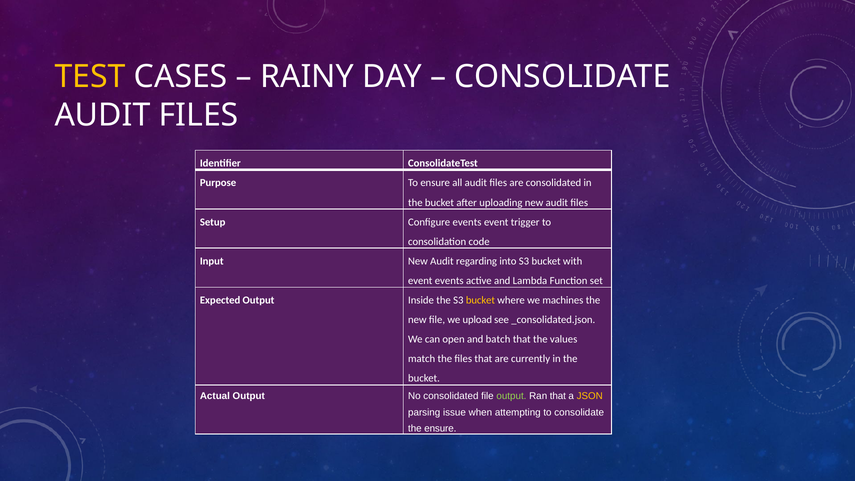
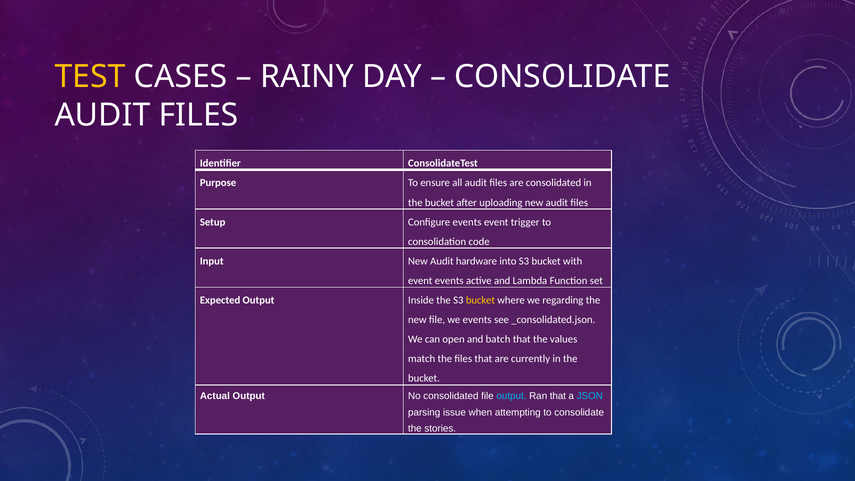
regarding: regarding -> hardware
machines: machines -> regarding
we upload: upload -> events
output at (511, 396) colour: light green -> light blue
JSON colour: yellow -> light blue
the ensure: ensure -> stories
